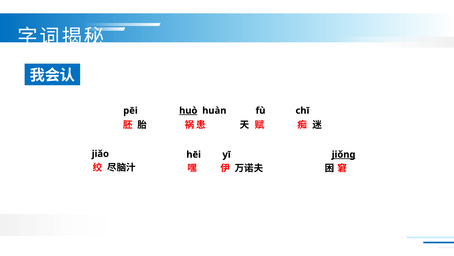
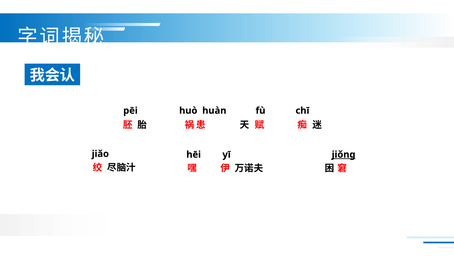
huò underline: present -> none
